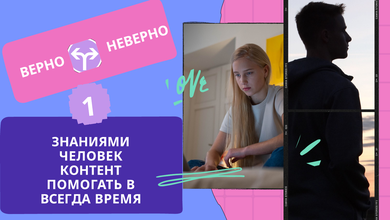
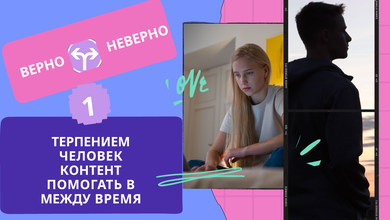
ЗНАНИЯМИ: ЗНАНИЯМИ -> ТЕРПЕНИЕМ
ВСЕГДА: ВСЕГДА -> МЕЖДУ
